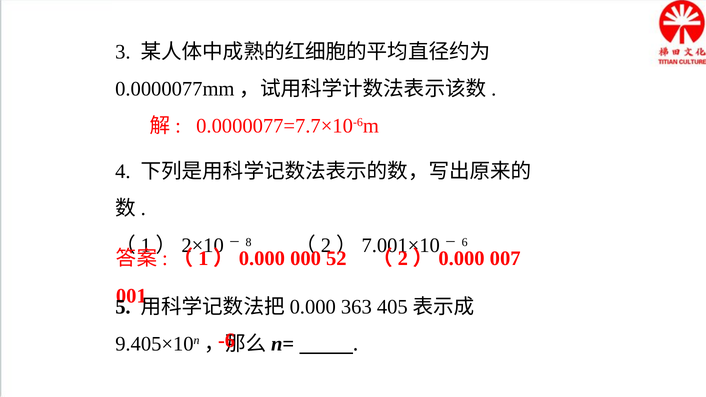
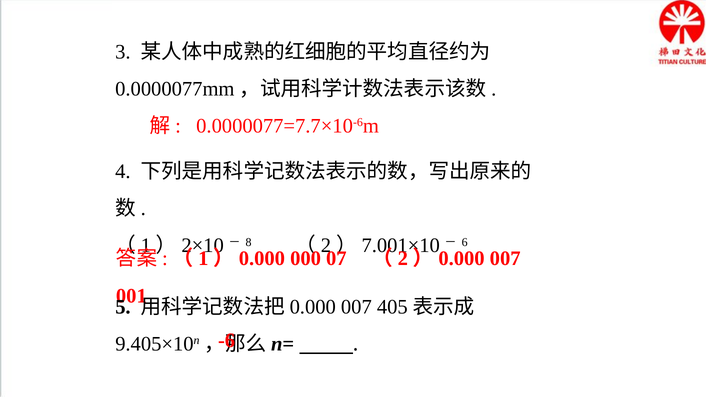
52: 52 -> 07
363 at (356, 307): 363 -> 007
